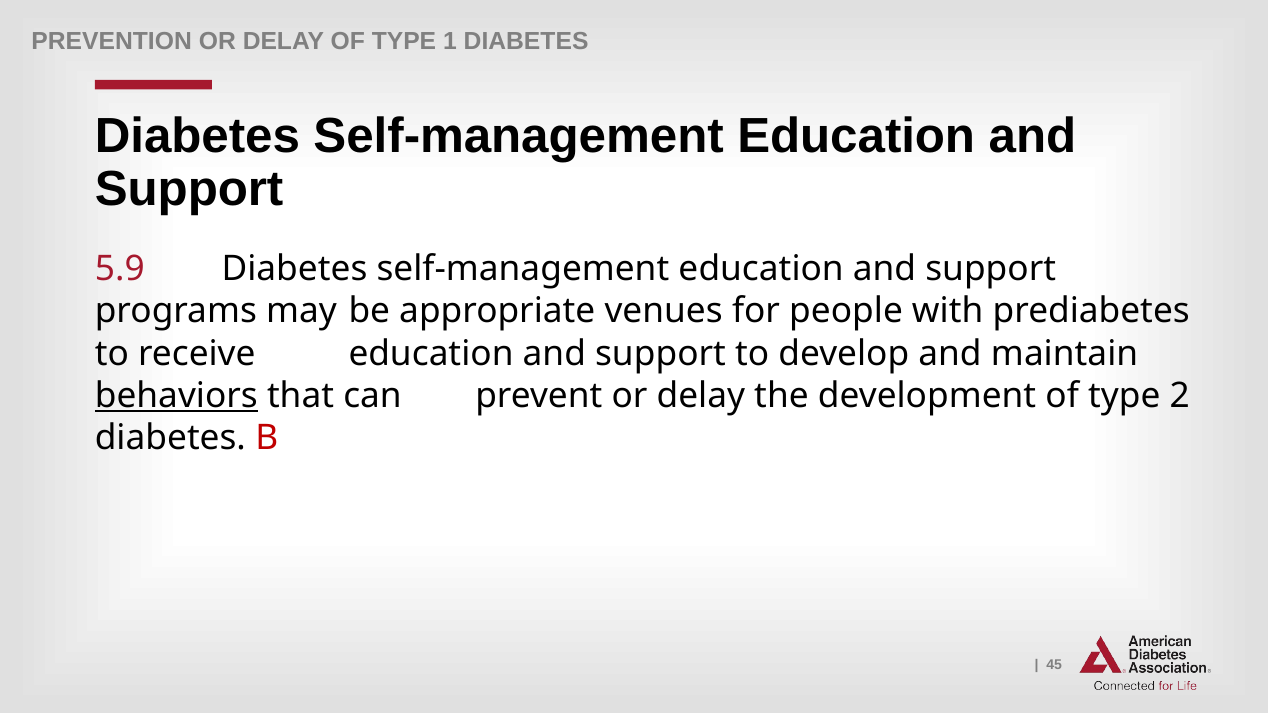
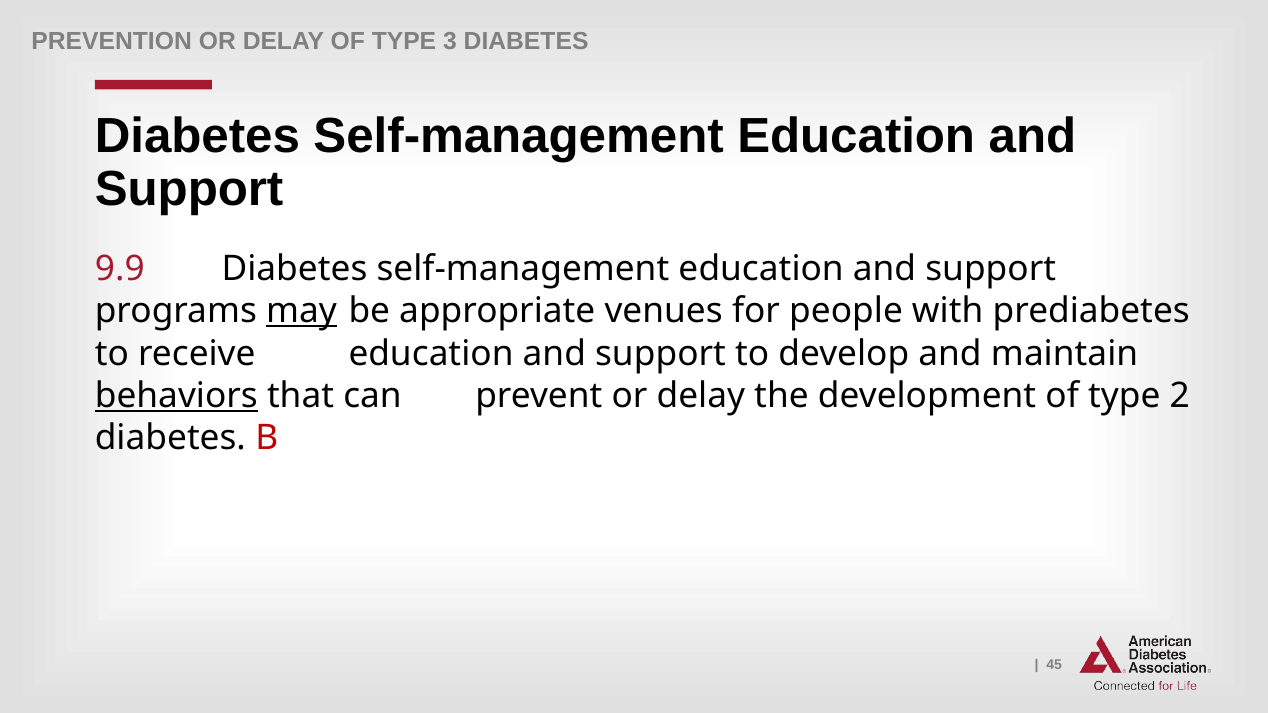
1: 1 -> 3
5.9: 5.9 -> 9.9
may underline: none -> present
